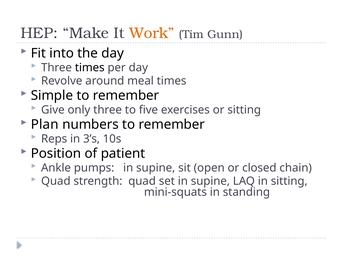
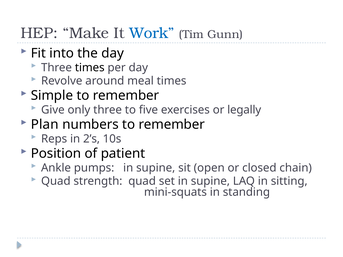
Work colour: orange -> blue
or sitting: sitting -> legally
3’s: 3’s -> 2’s
